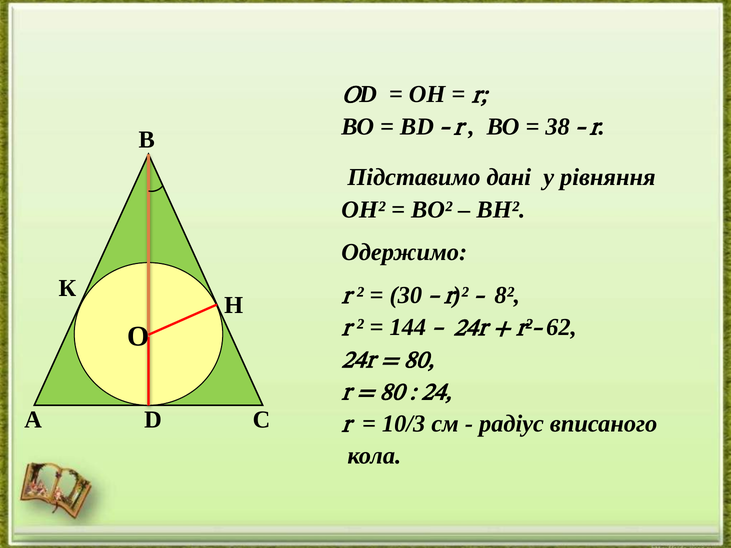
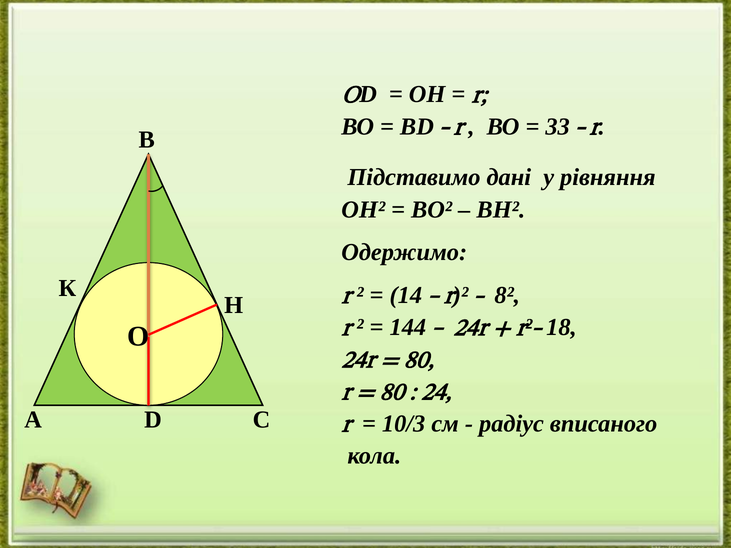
38: 38 -> 33
30: 30 -> 14
62: 62 -> 18
